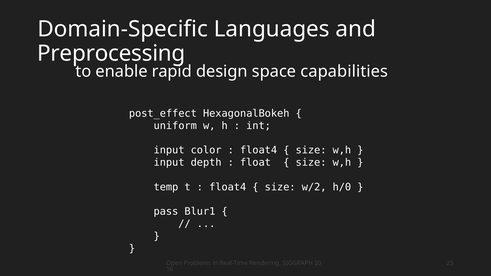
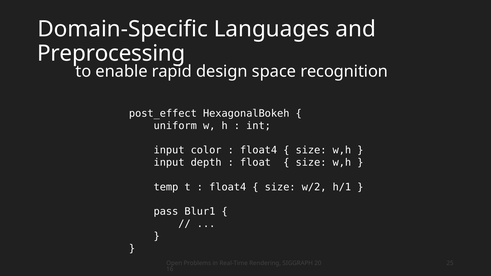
capabilities: capabilities -> recognition
h/0: h/0 -> h/1
